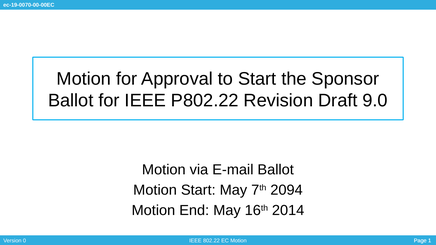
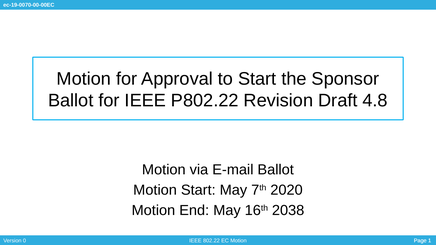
9.0: 9.0 -> 4.8
2094: 2094 -> 2020
2014: 2014 -> 2038
